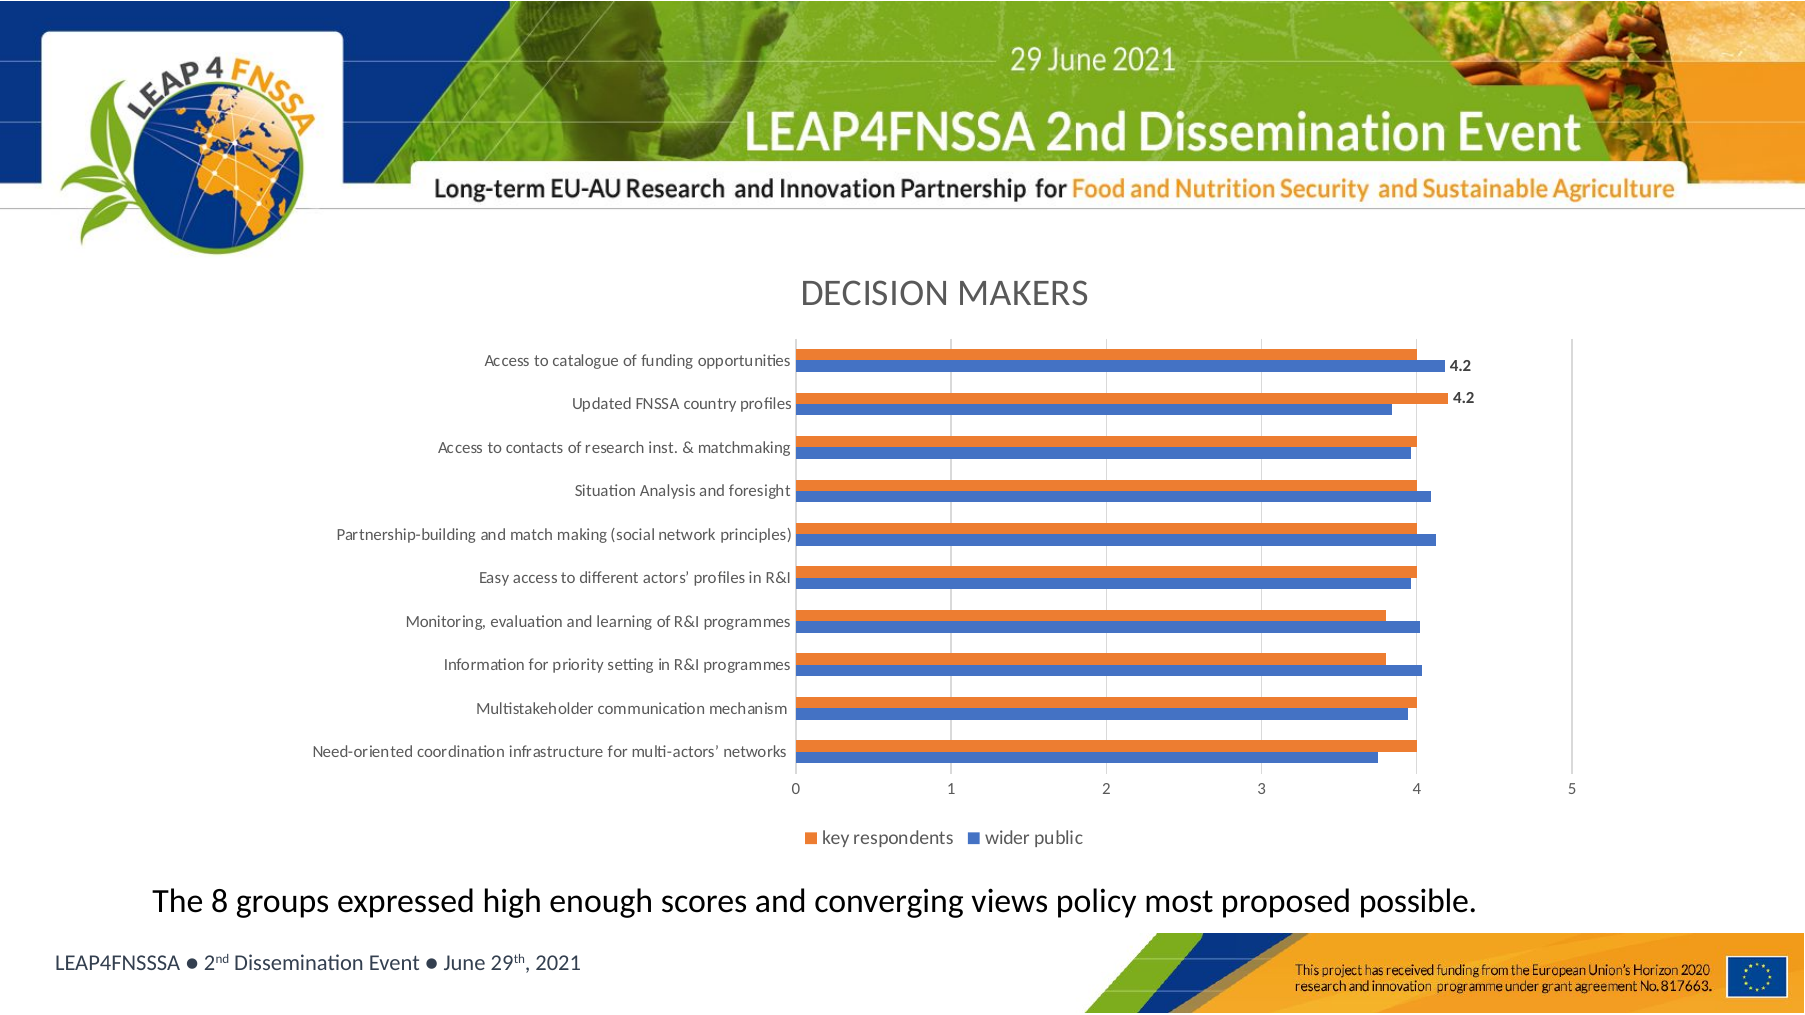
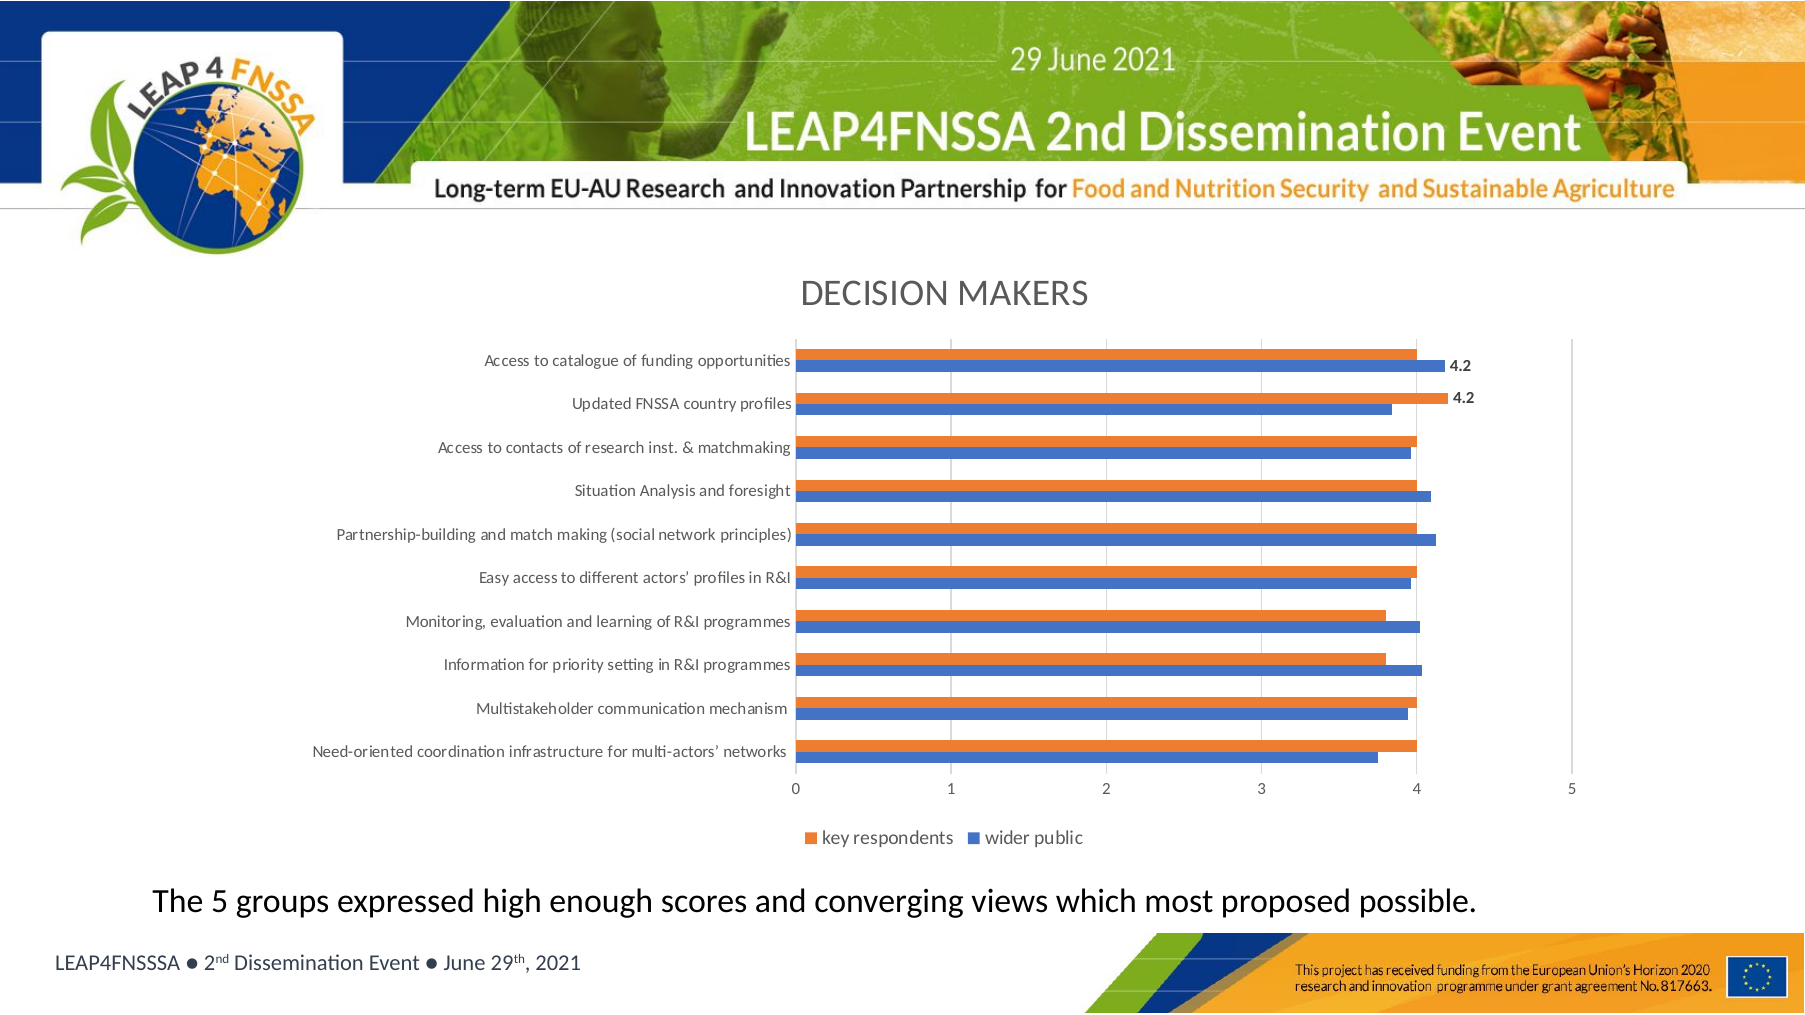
The 8: 8 -> 5
policy: policy -> which
